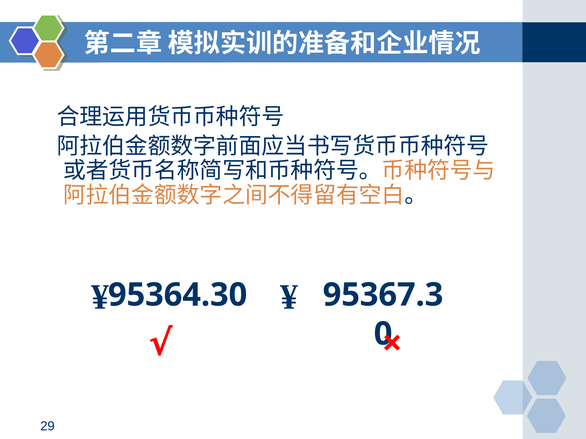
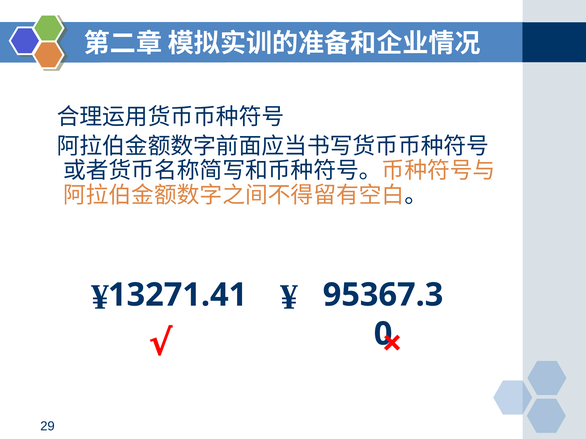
95364.30: 95364.30 -> 13271.41
